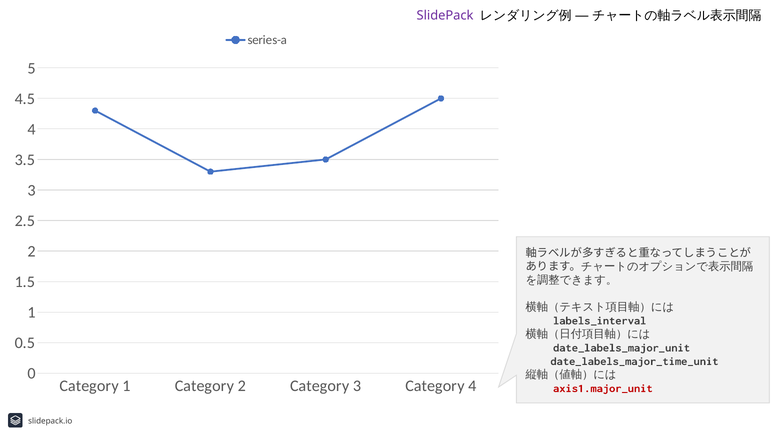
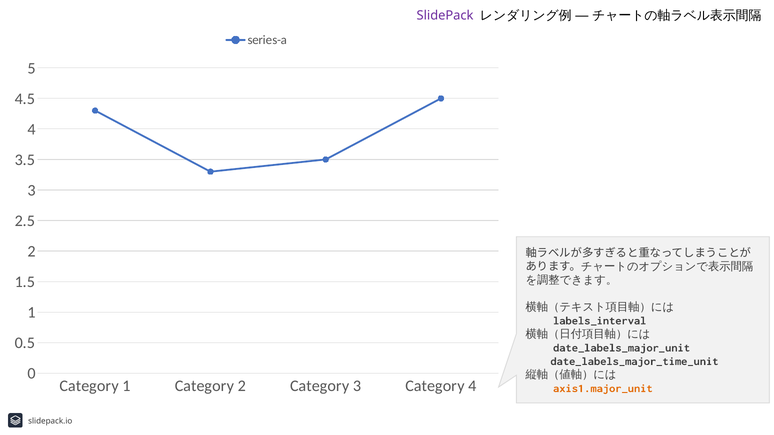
axis1.major_unit colour: red -> orange
